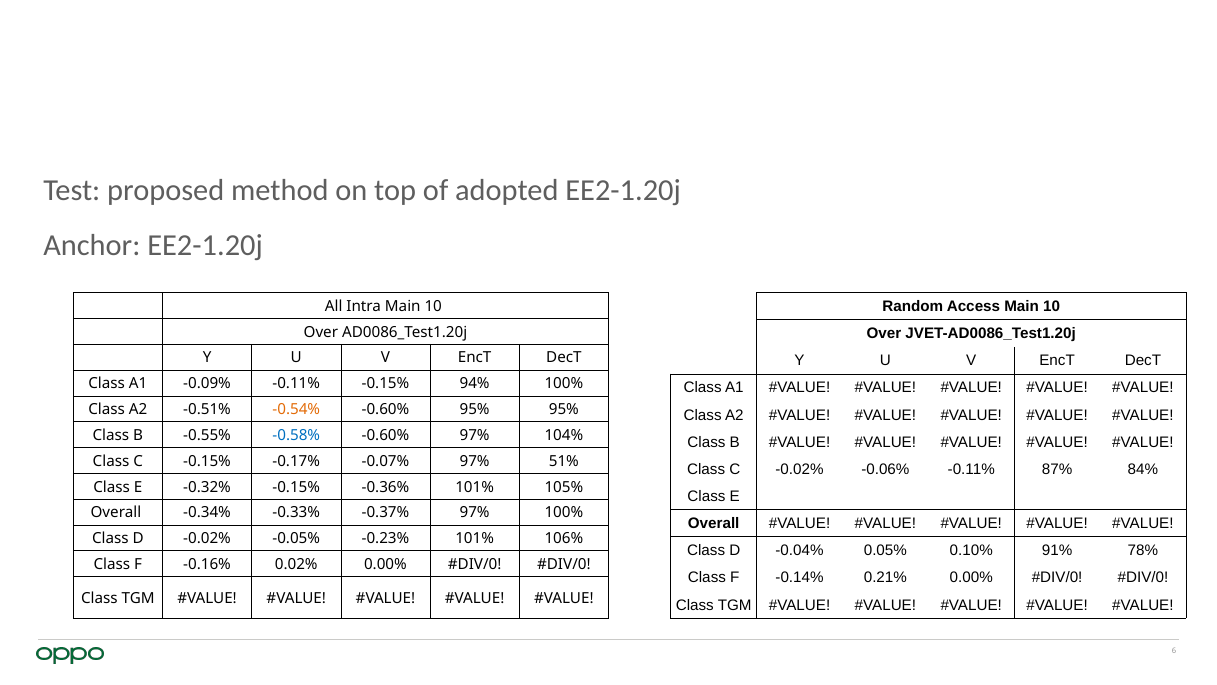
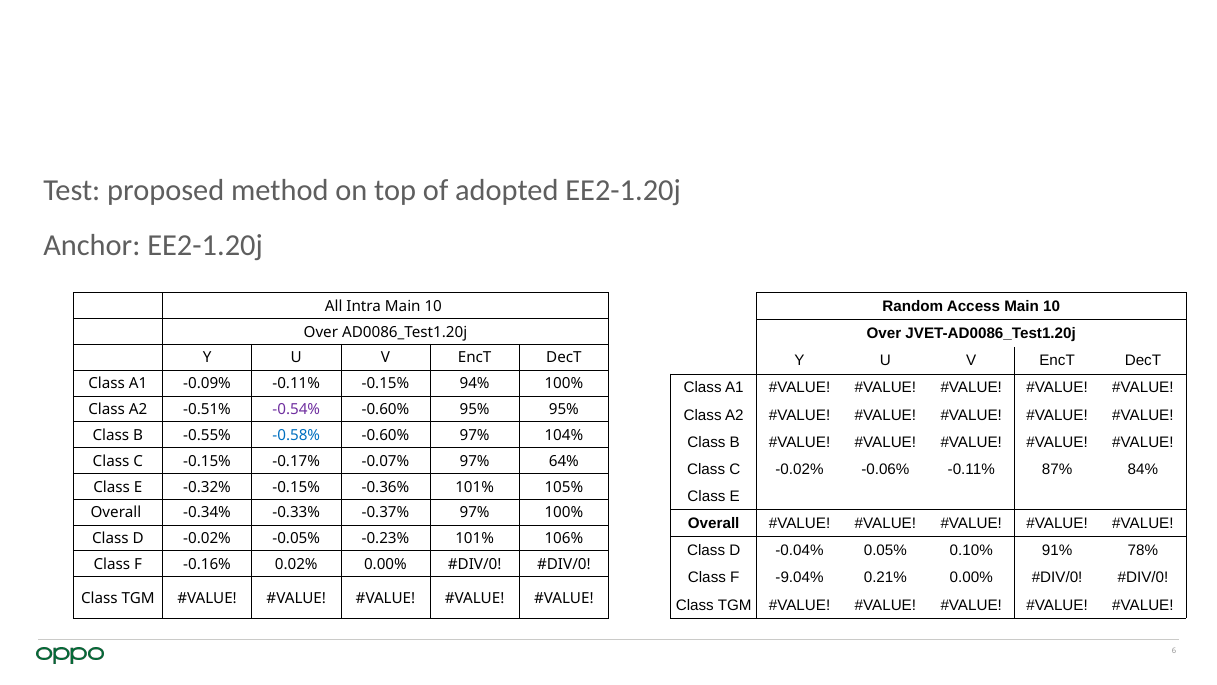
-0.54% colour: orange -> purple
51%: 51% -> 64%
-0.14%: -0.14% -> -9.04%
